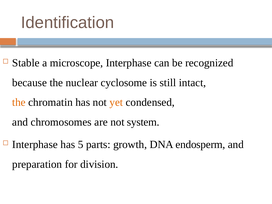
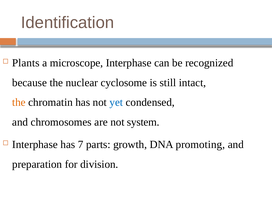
Stable: Stable -> Plants
yet colour: orange -> blue
5: 5 -> 7
endosperm: endosperm -> promoting
